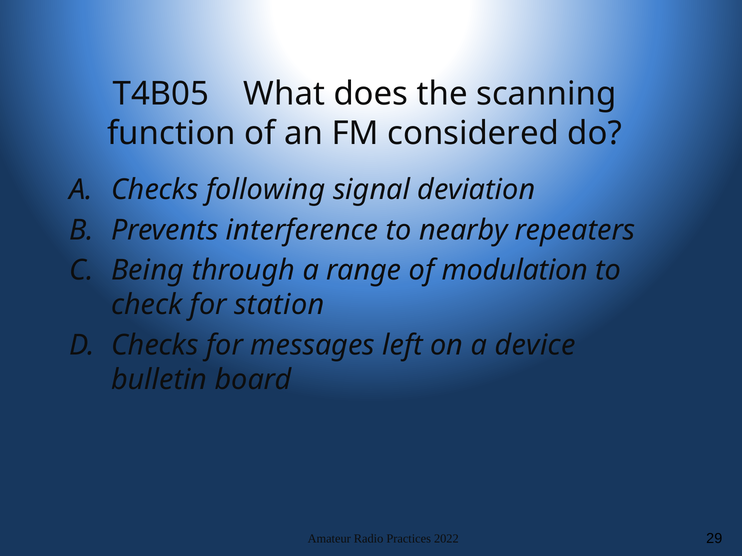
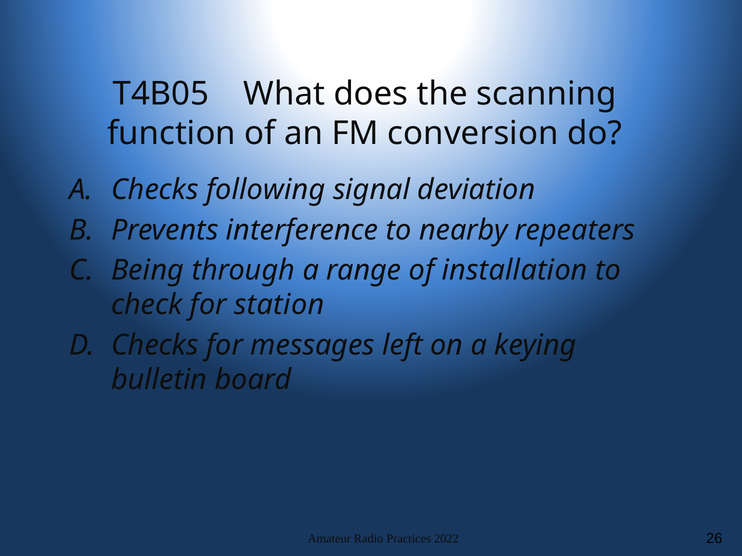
considered: considered -> conversion
modulation: modulation -> installation
device: device -> keying
29: 29 -> 26
